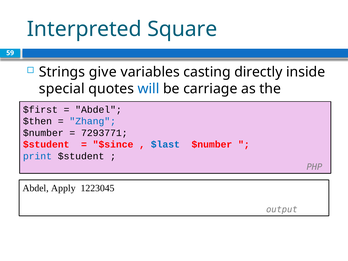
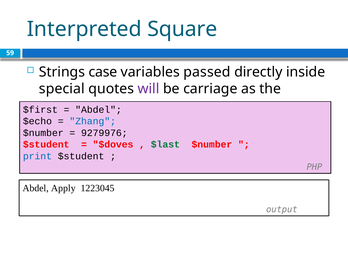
give: give -> case
casting: casting -> passed
will colour: blue -> purple
$then: $then -> $echo
7293771: 7293771 -> 9279976
$since: $since -> $doves
$last colour: blue -> green
